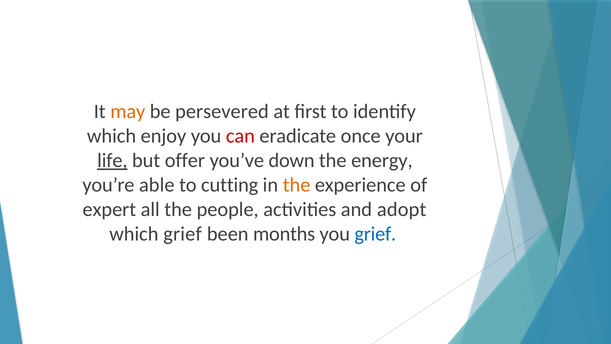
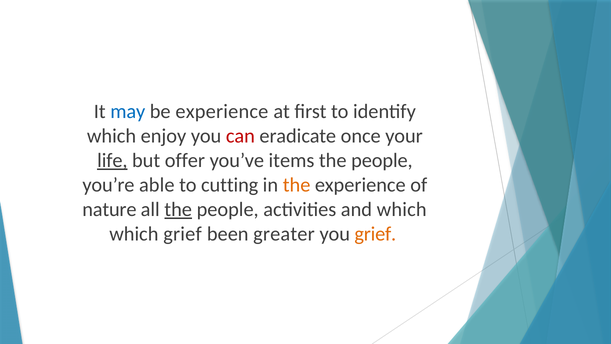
may colour: orange -> blue
be persevered: persevered -> experience
down: down -> items
energy at (382, 160): energy -> people
expert: expert -> nature
the at (178, 209) underline: none -> present
and adopt: adopt -> which
months: months -> greater
grief at (375, 234) colour: blue -> orange
